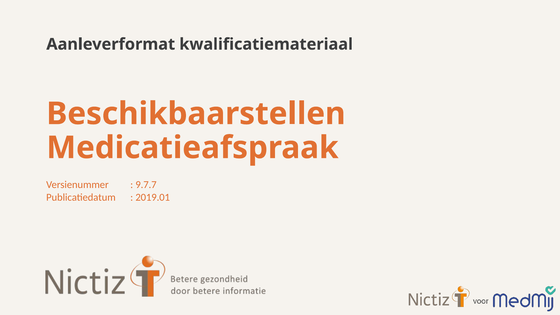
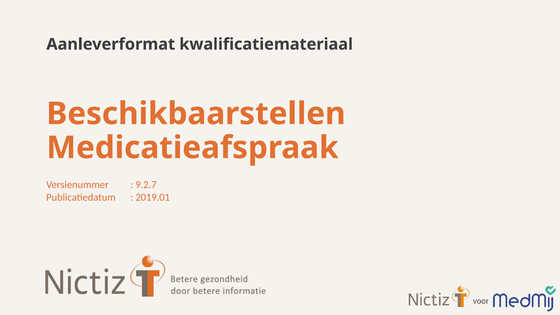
9.7.7: 9.7.7 -> 9.2.7
